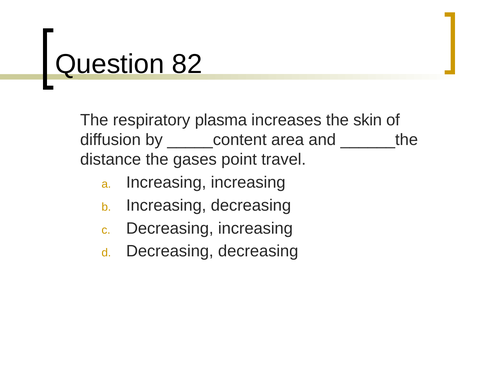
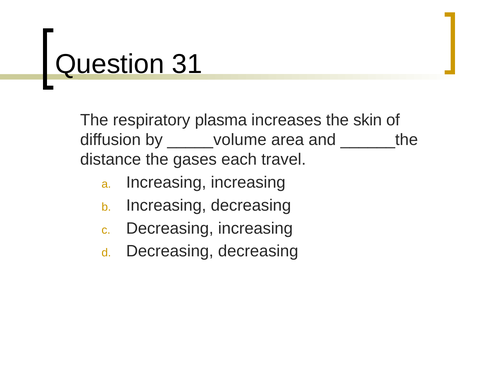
82: 82 -> 31
_____content: _____content -> _____volume
point: point -> each
